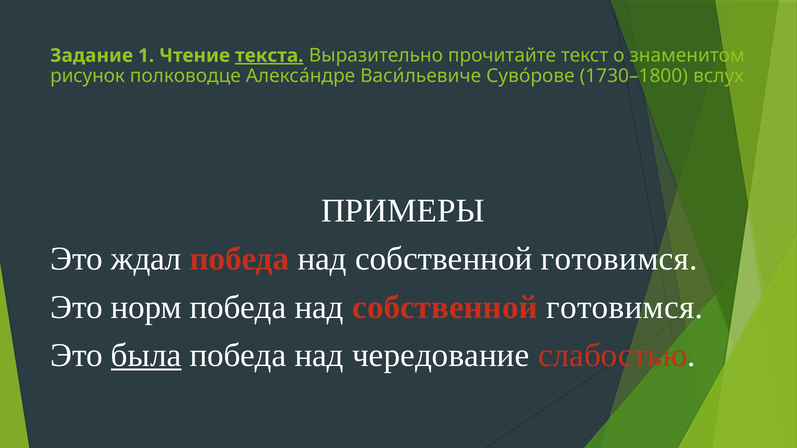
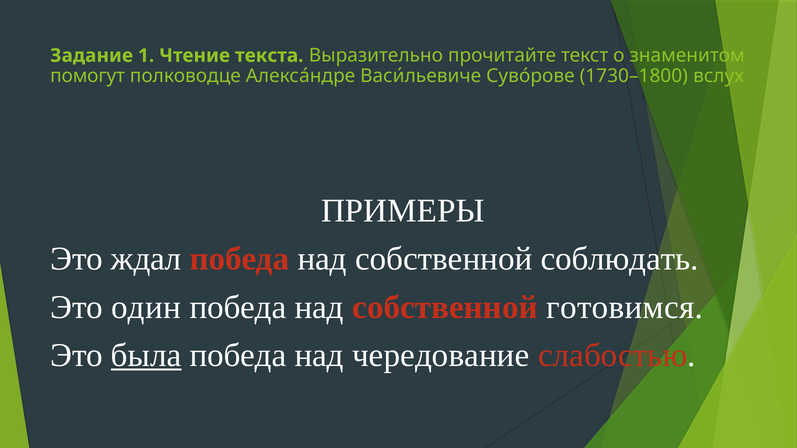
текста underline: present -> none
рисунок: рисунок -> помогут
готовимся at (619, 259): готовимся -> соблюдать
норм: норм -> один
